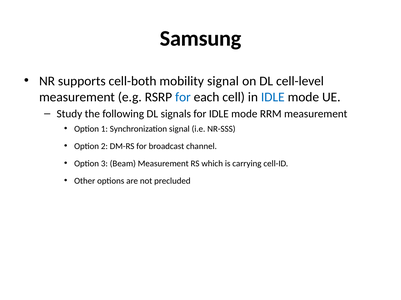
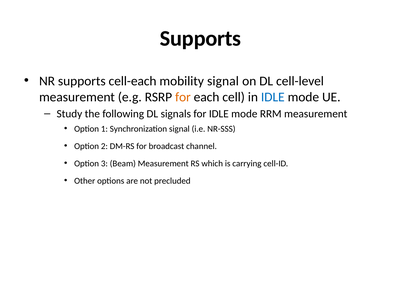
Samsung at (201, 39): Samsung -> Supports
cell-both: cell-both -> cell-each
for at (183, 97) colour: blue -> orange
